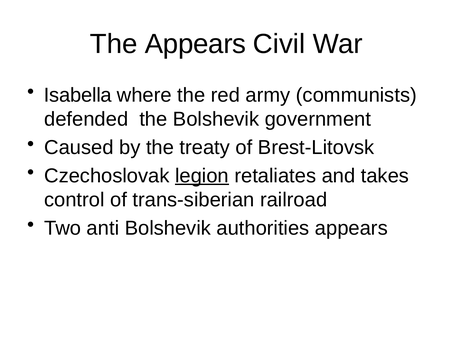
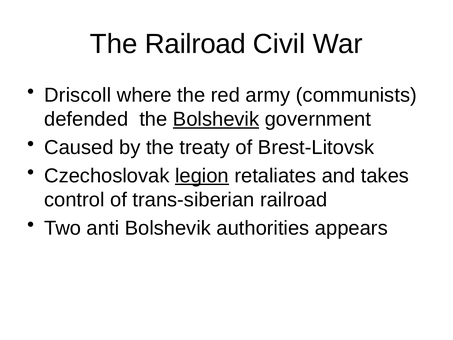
The Appears: Appears -> Railroad
Isabella: Isabella -> Driscoll
Bolshevik at (216, 119) underline: none -> present
